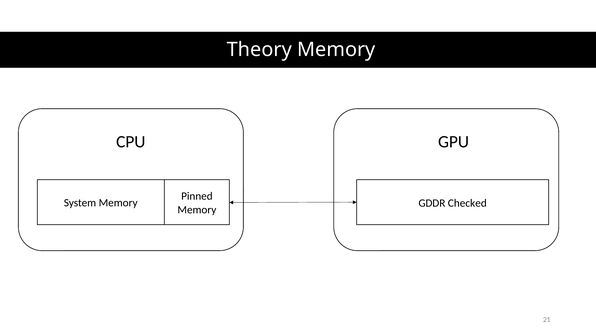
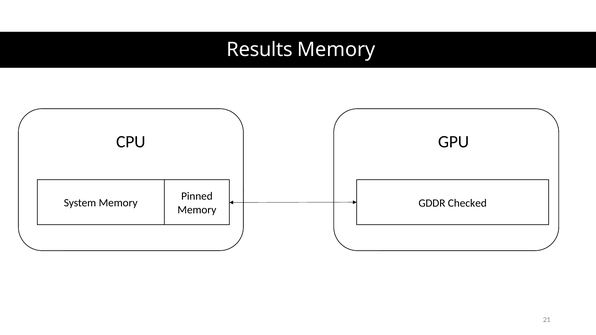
Theory: Theory -> Results
